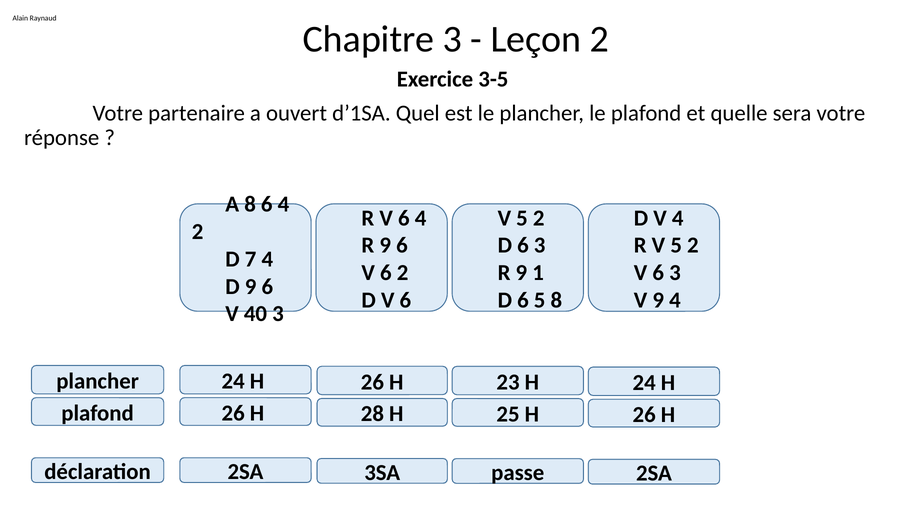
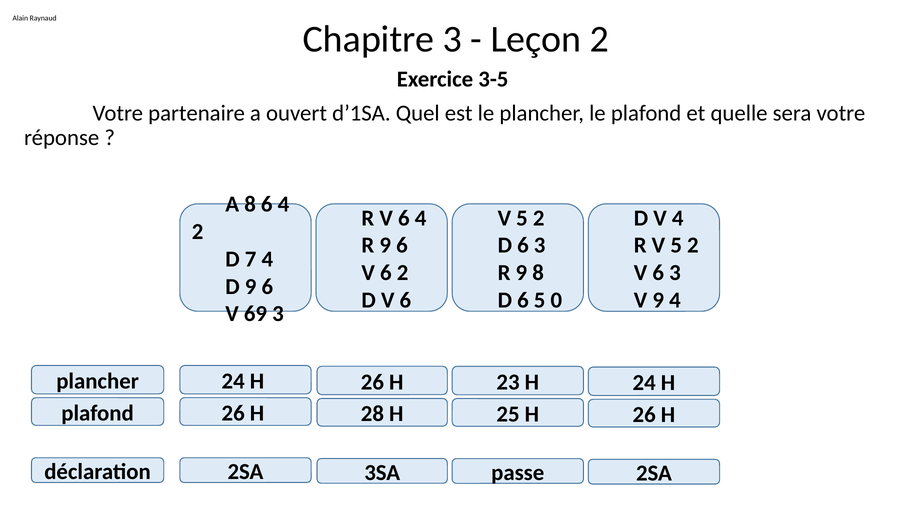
9 1: 1 -> 8
5 8: 8 -> 0
40: 40 -> 69
